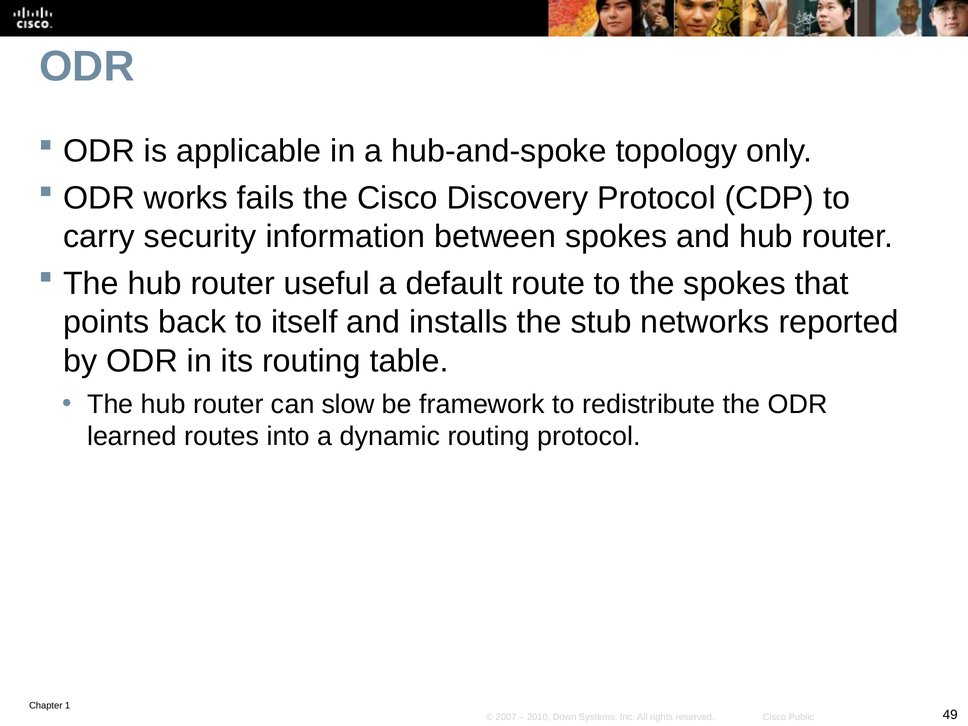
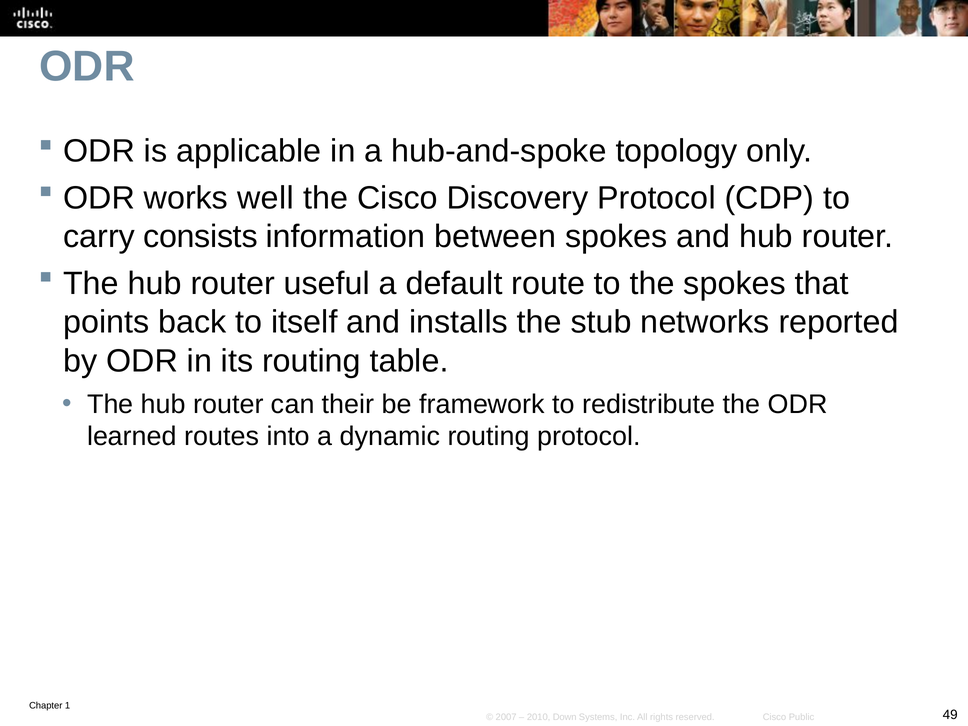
fails: fails -> well
security: security -> consists
slow: slow -> their
